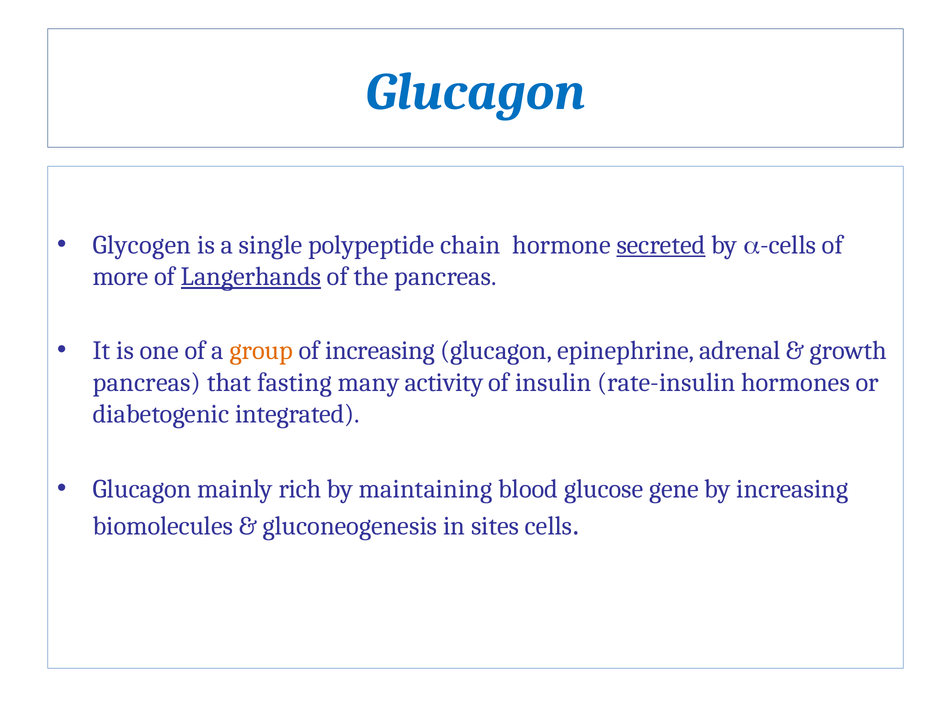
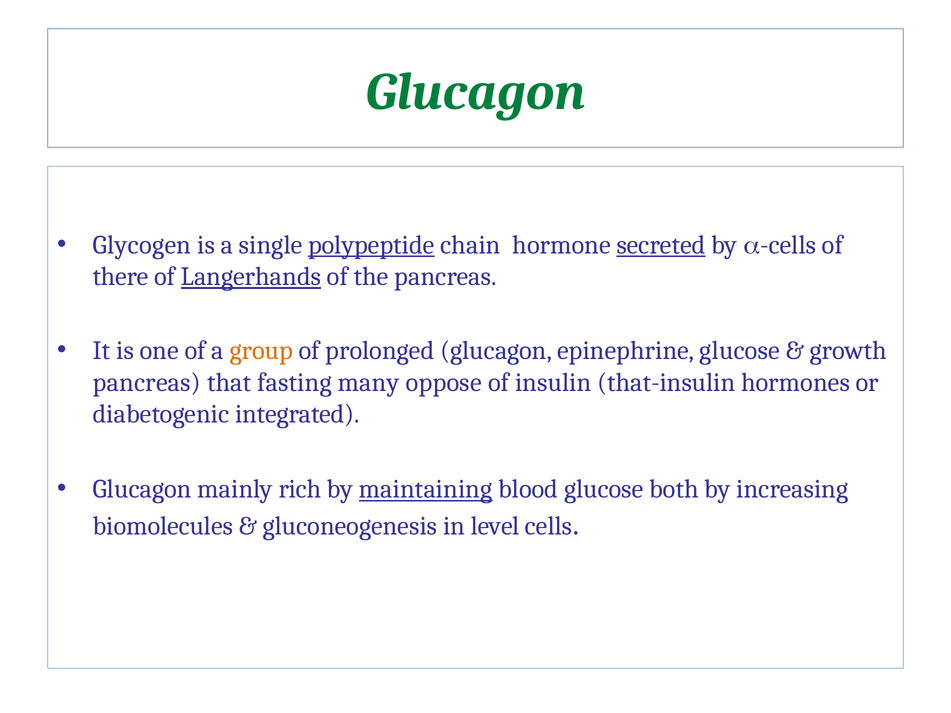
Glucagon at (476, 92) colour: blue -> green
polypeptide underline: none -> present
more: more -> there
of increasing: increasing -> prolonged
epinephrine adrenal: adrenal -> glucose
activity: activity -> oppose
rate-insulin: rate-insulin -> that-insulin
maintaining underline: none -> present
gene: gene -> both
sites: sites -> level
